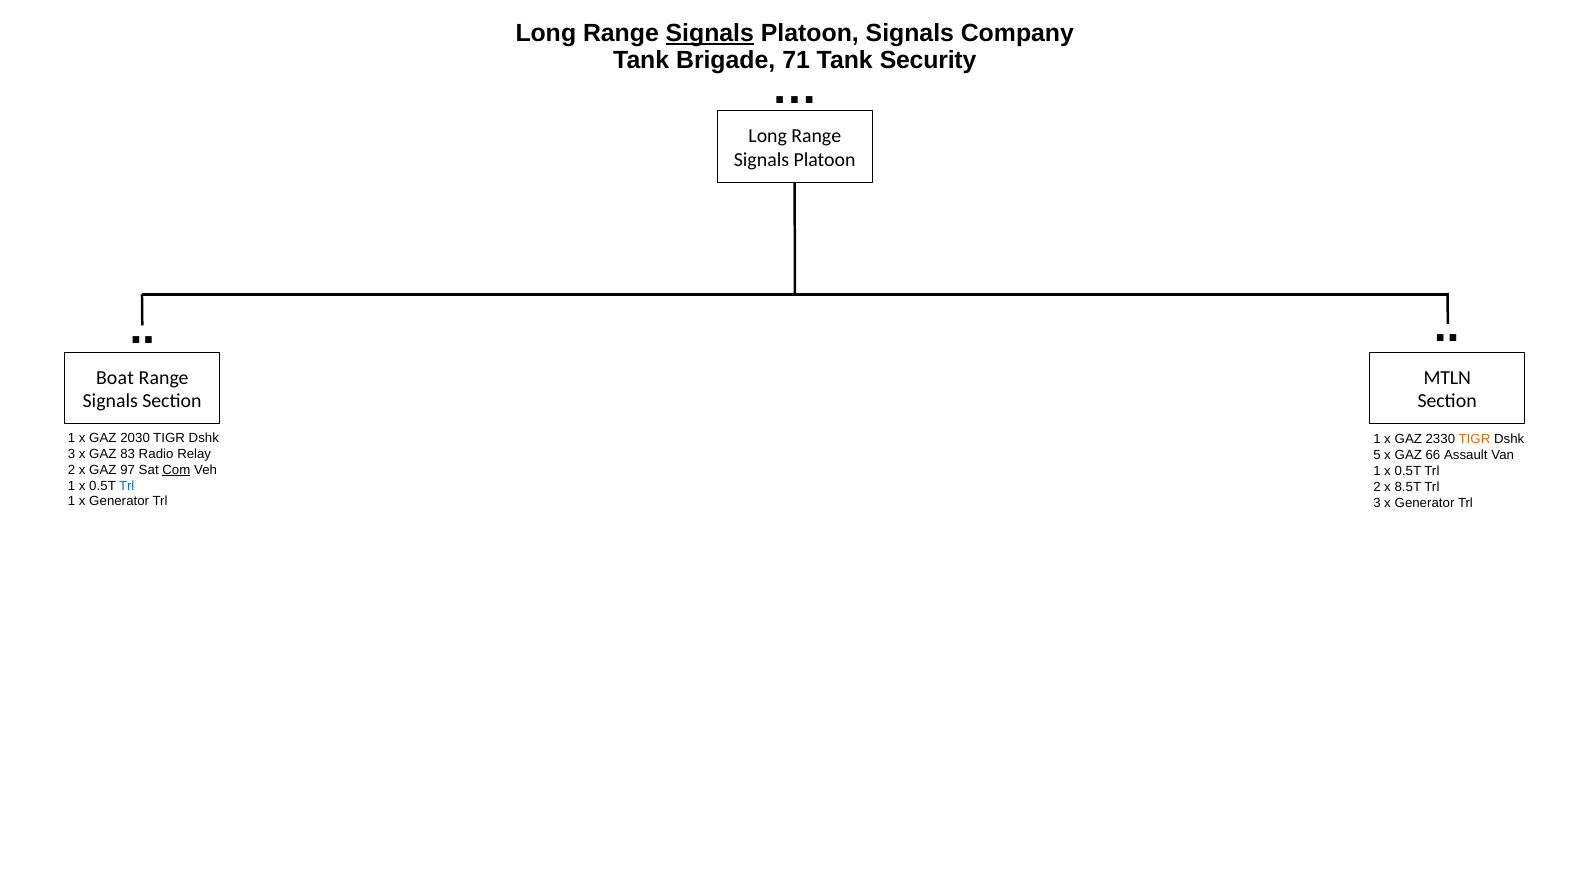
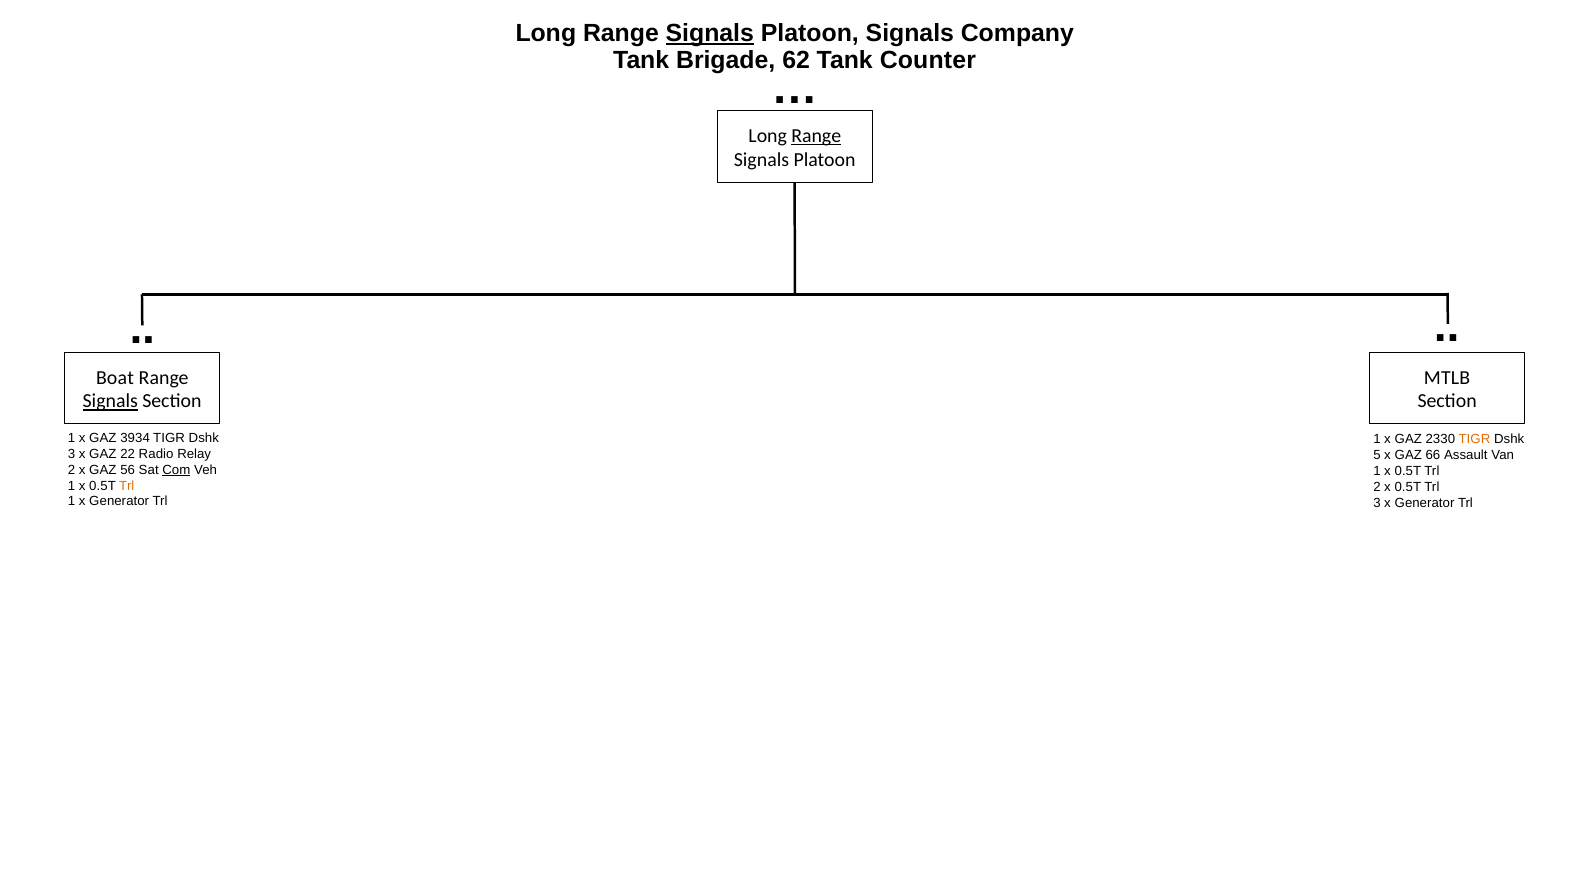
71: 71 -> 62
Security: Security -> Counter
Range at (816, 136) underline: none -> present
MTLN: MTLN -> MTLB
Signals at (110, 402) underline: none -> present
2030: 2030 -> 3934
83: 83 -> 22
97: 97 -> 56
Trl at (127, 486) colour: blue -> orange
2 x 8.5T: 8.5T -> 0.5T
